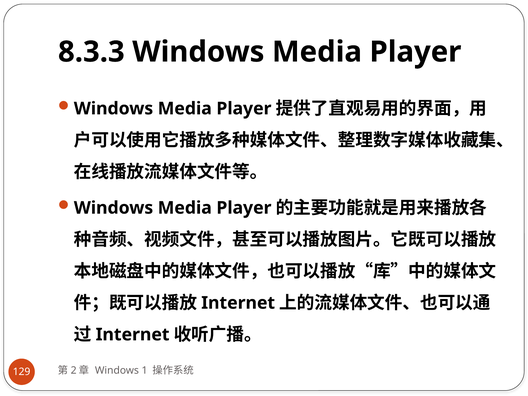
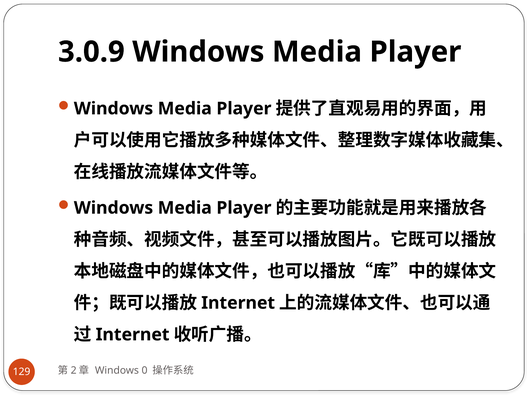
8.3.3: 8.3.3 -> 3.0.9
1: 1 -> 0
